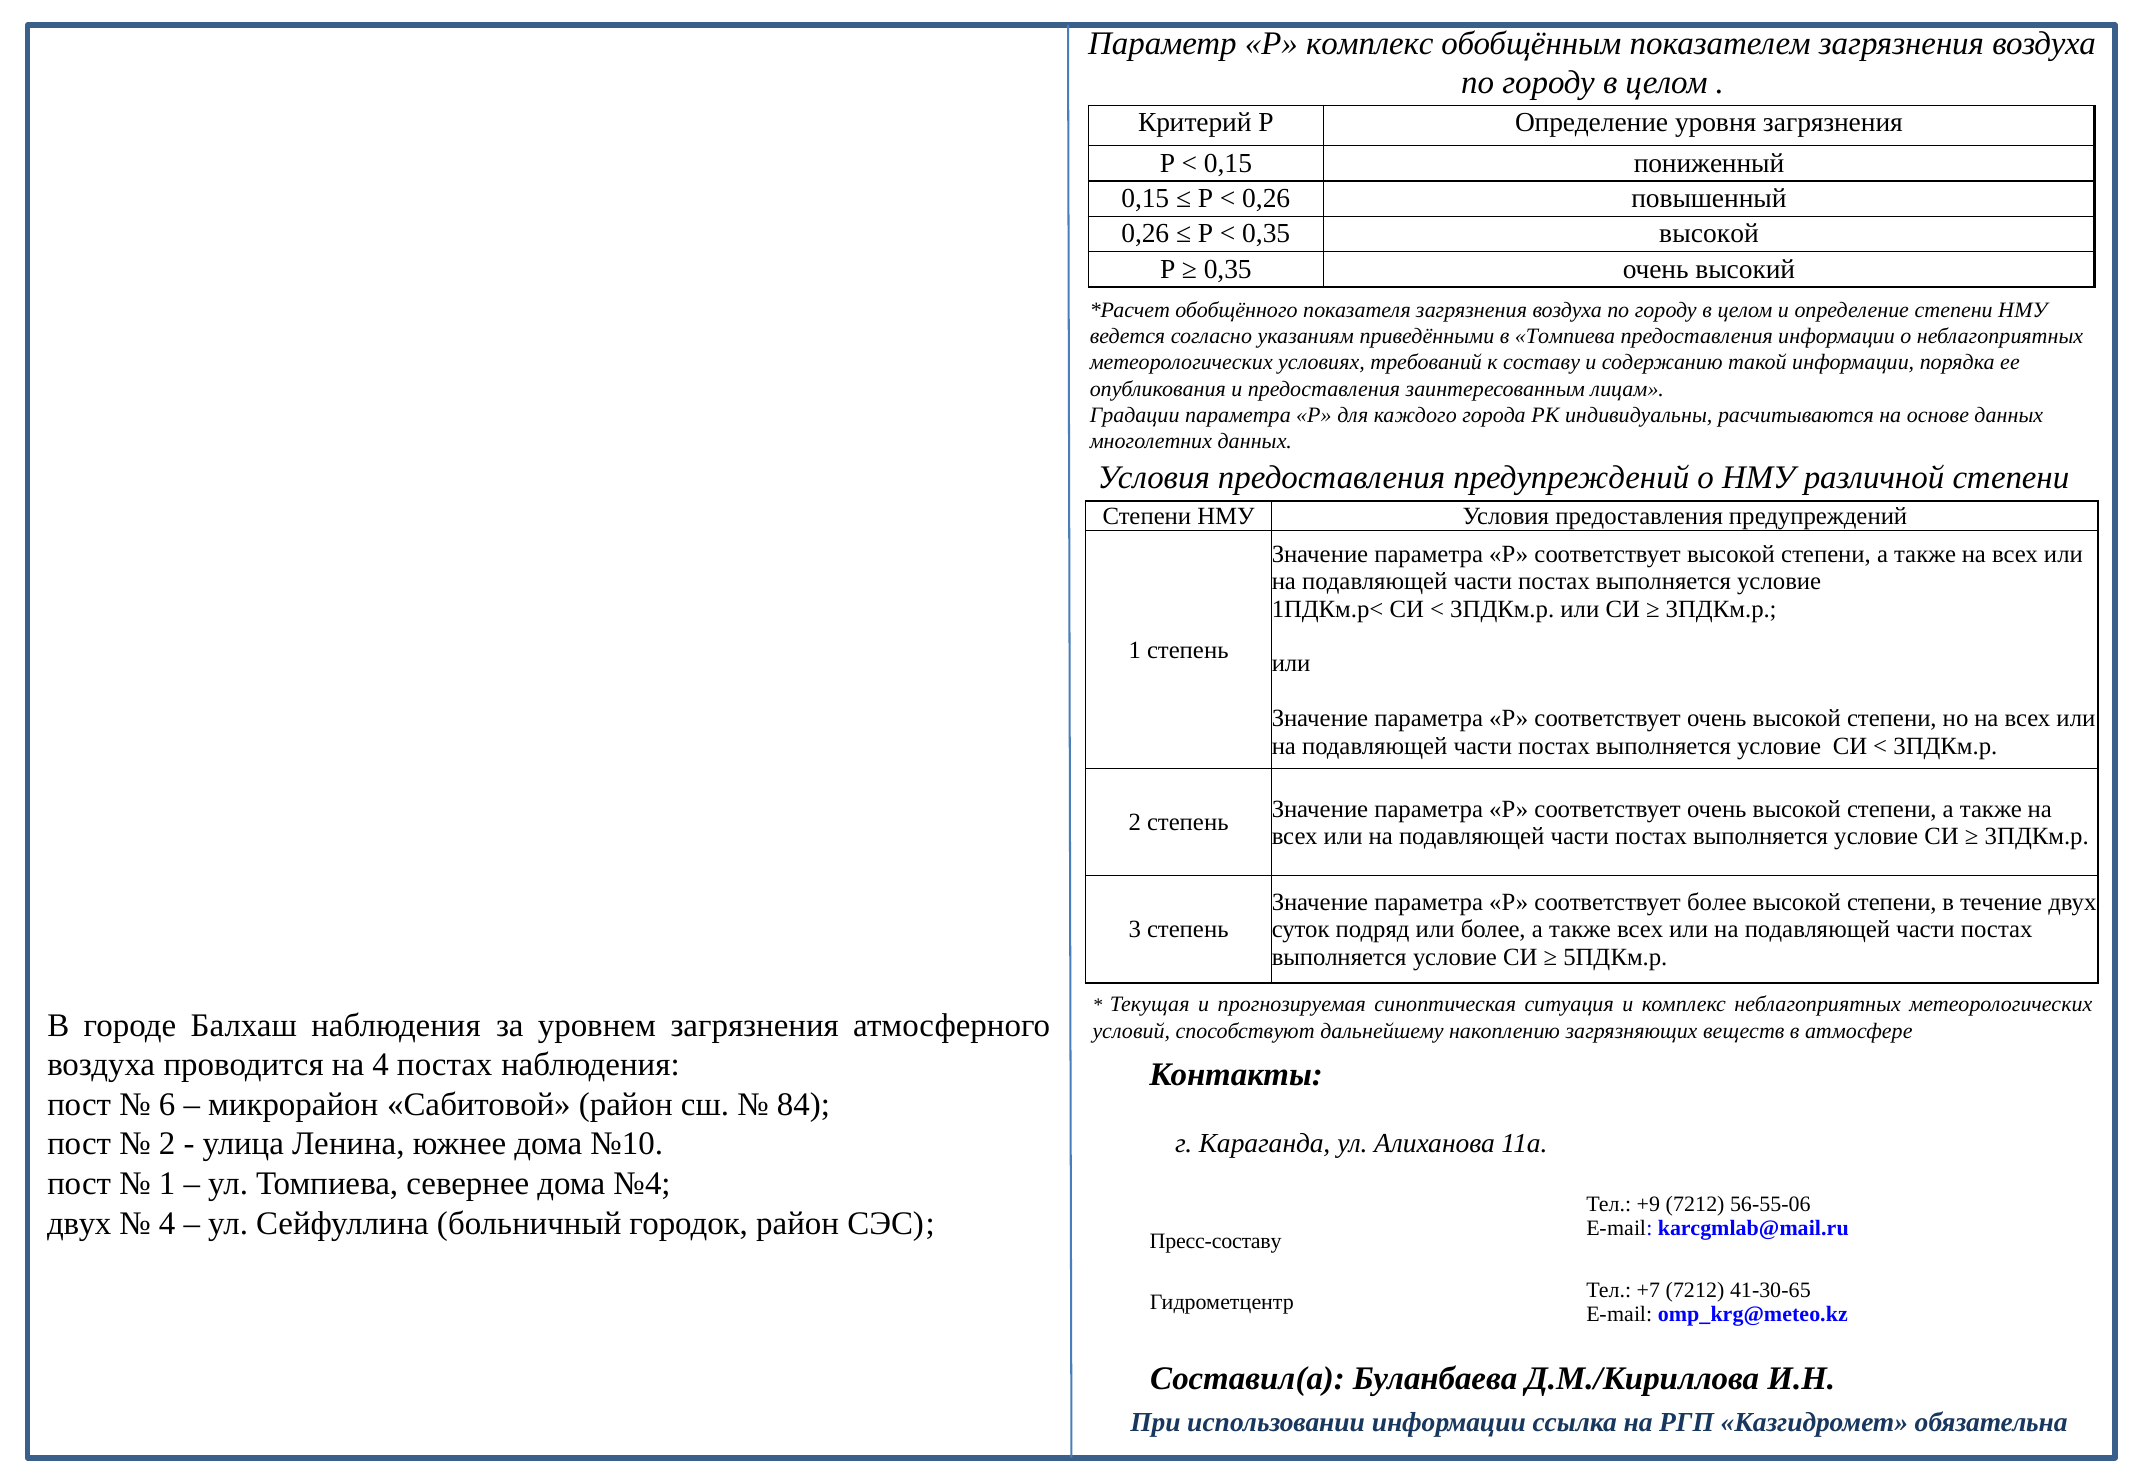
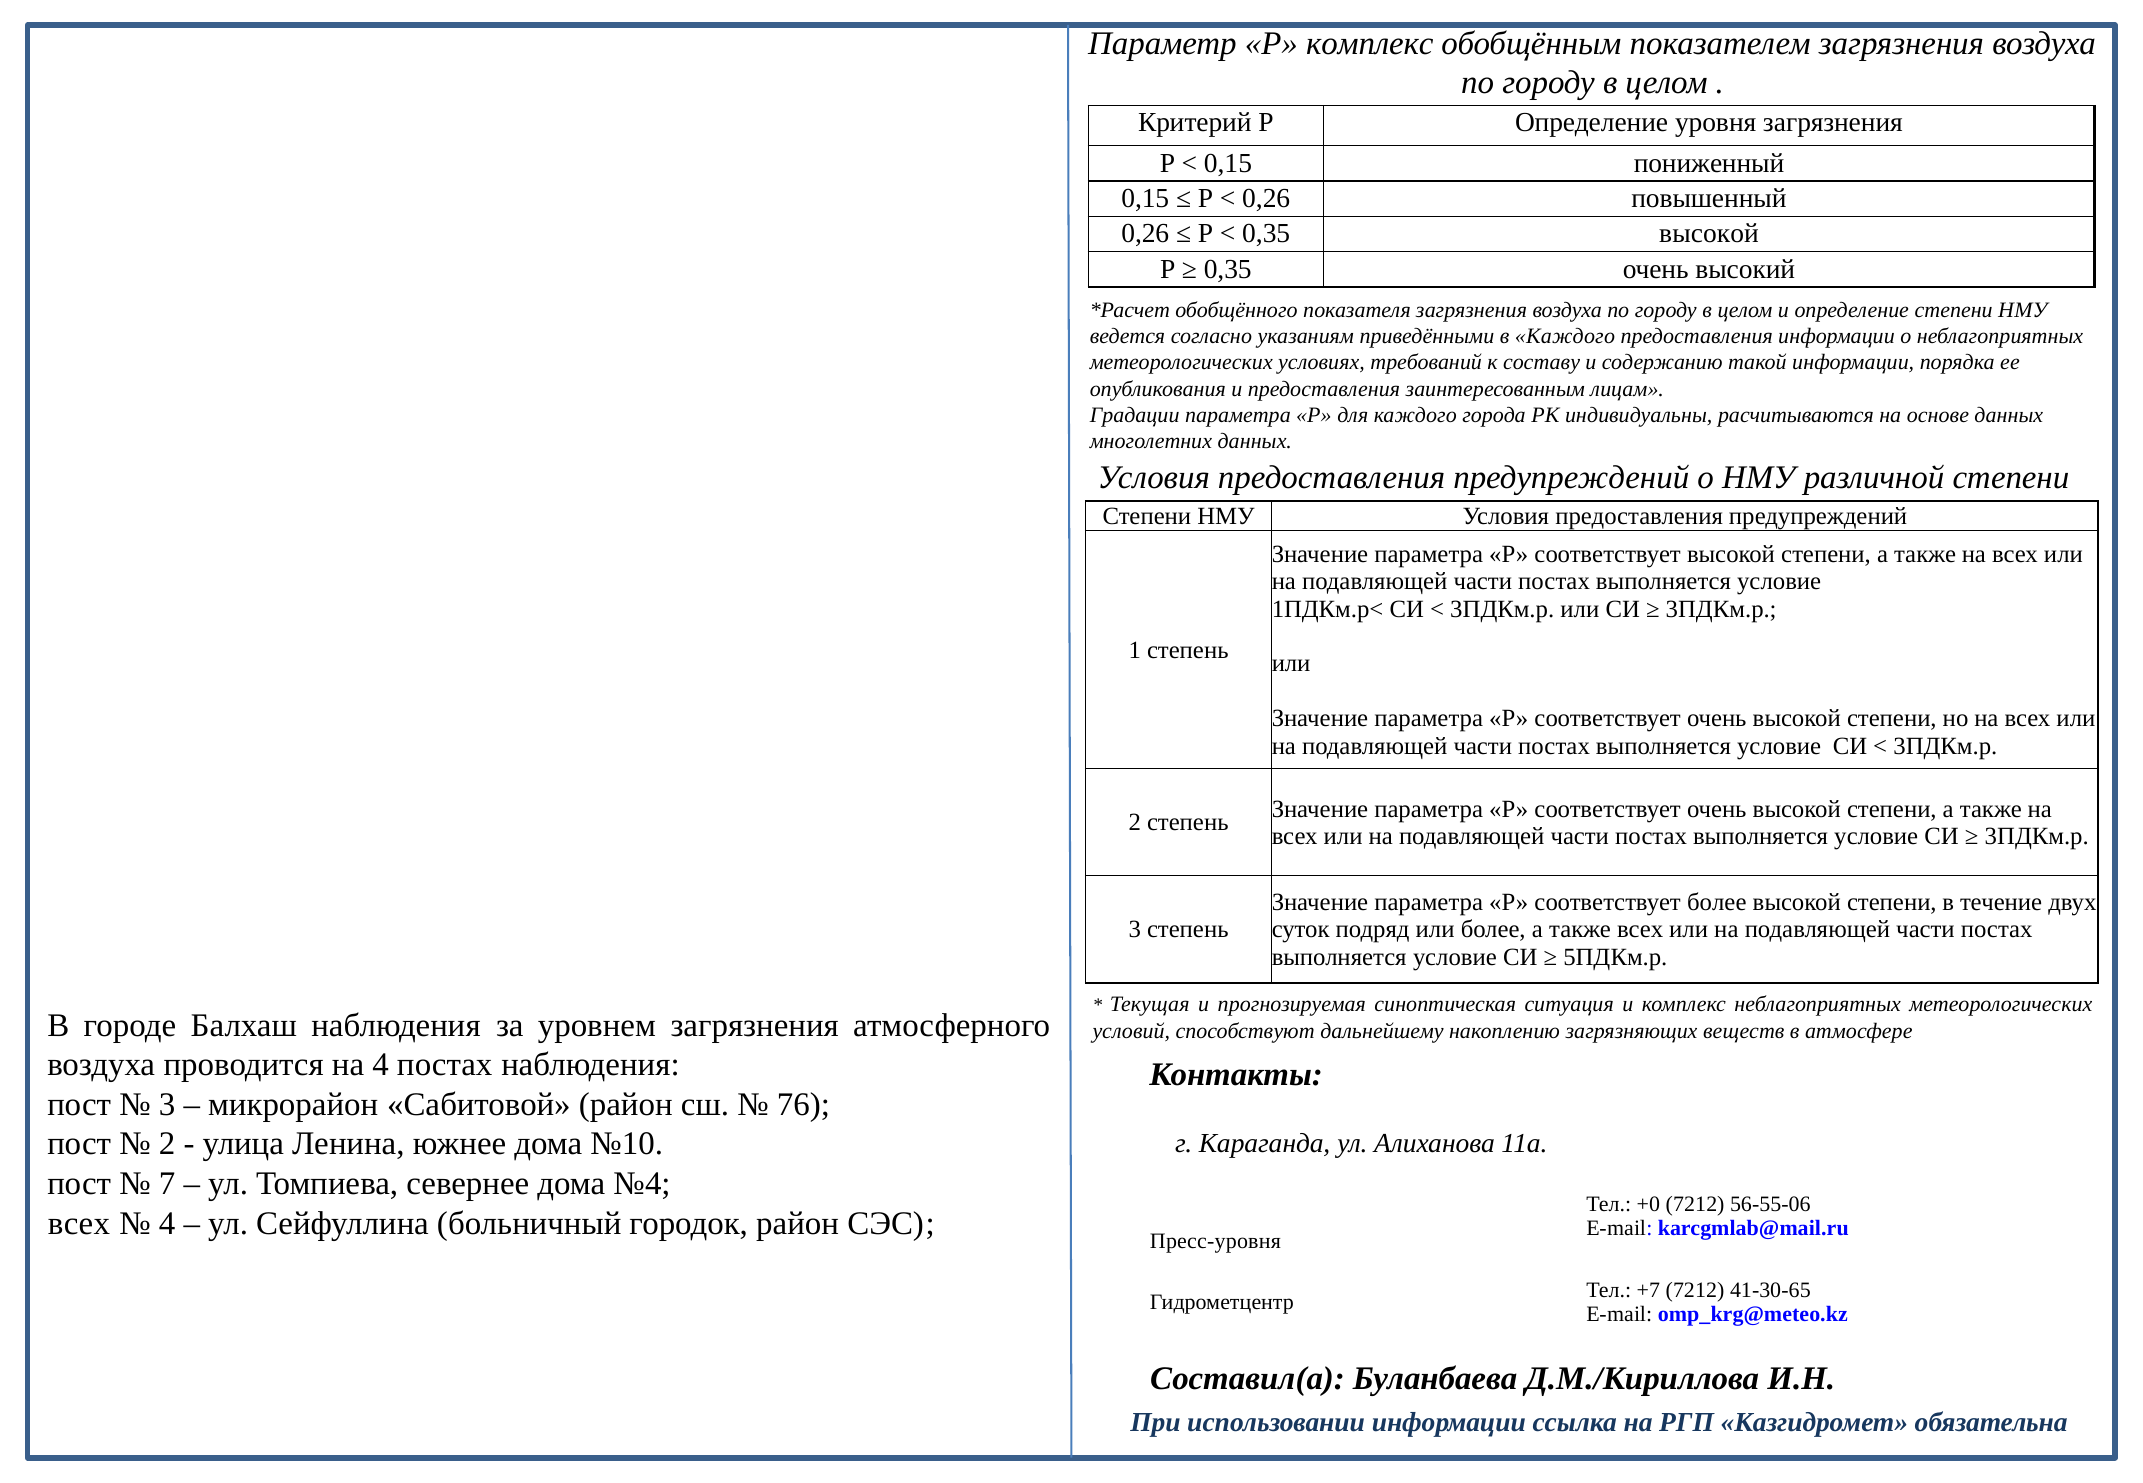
в Томпиева: Томпиева -> Каждого
6 at (167, 1105): 6 -> 3
84: 84 -> 76
1 at (167, 1184): 1 -> 7
+9: +9 -> +0
двух at (79, 1224): двух -> всех
Пресс-составу: Пресс-составу -> Пресс-уровня
